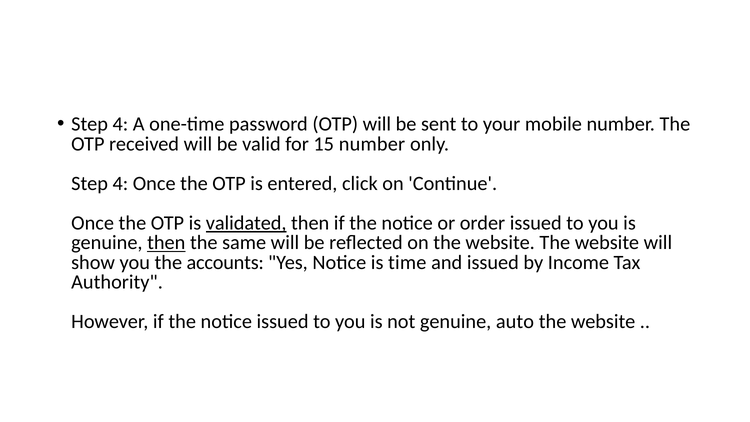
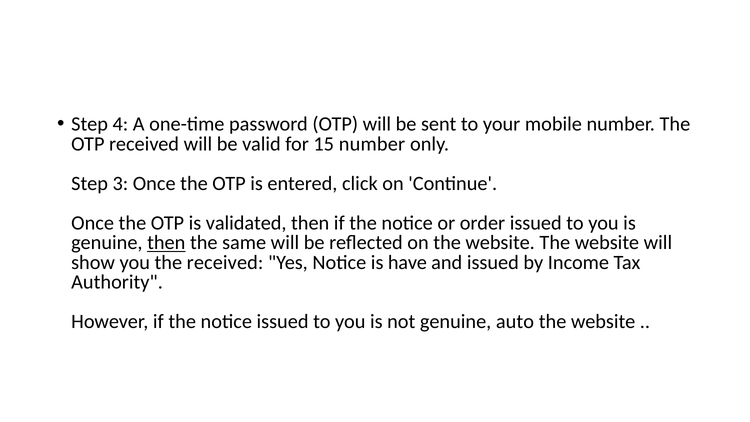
4 at (120, 183): 4 -> 3
validated underline: present -> none
the accounts: accounts -> received
time: time -> have
